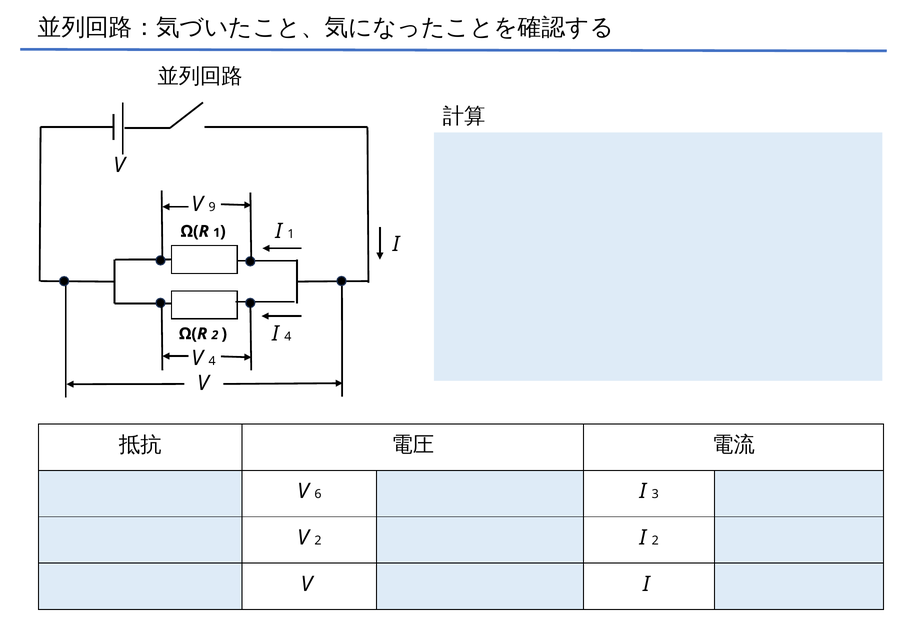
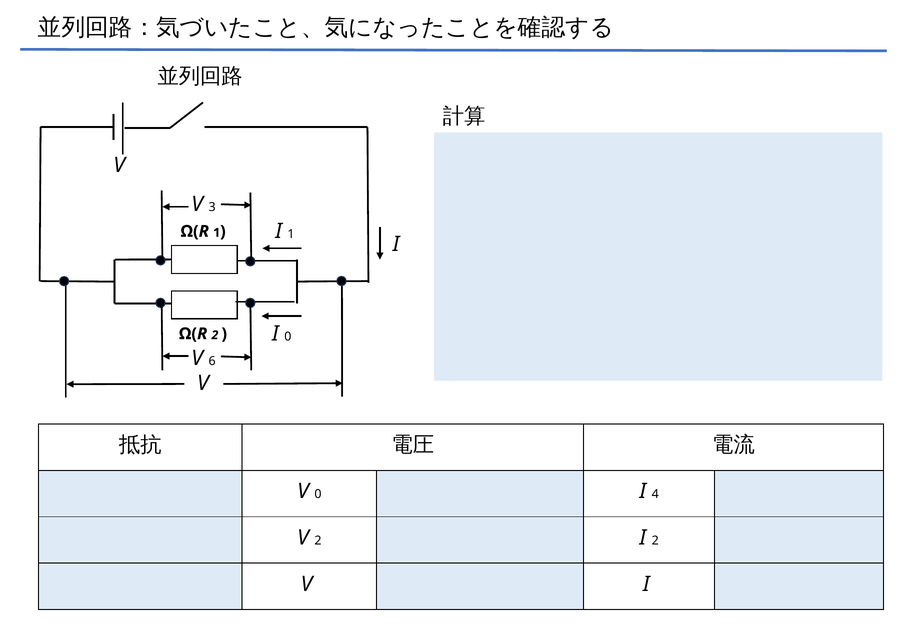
9: 9 -> 3
I 4: 4 -> 0
V 4: 4 -> 6
V 6: 6 -> 0
3: 3 -> 4
